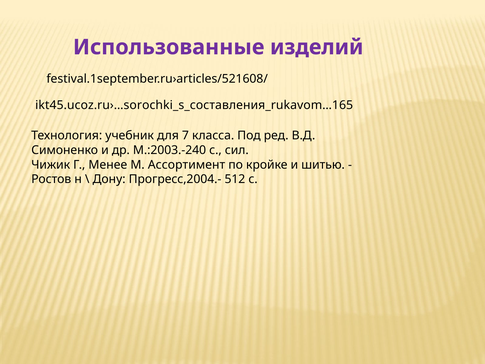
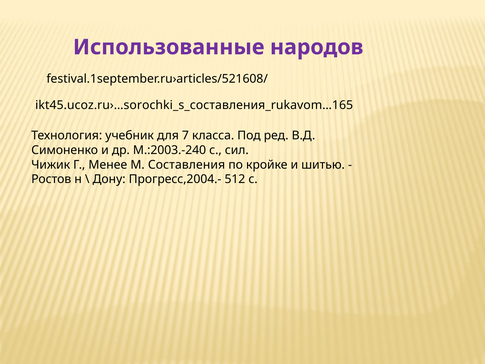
изделий: изделий -> народов
Ассортимент: Ассортимент -> Составления
